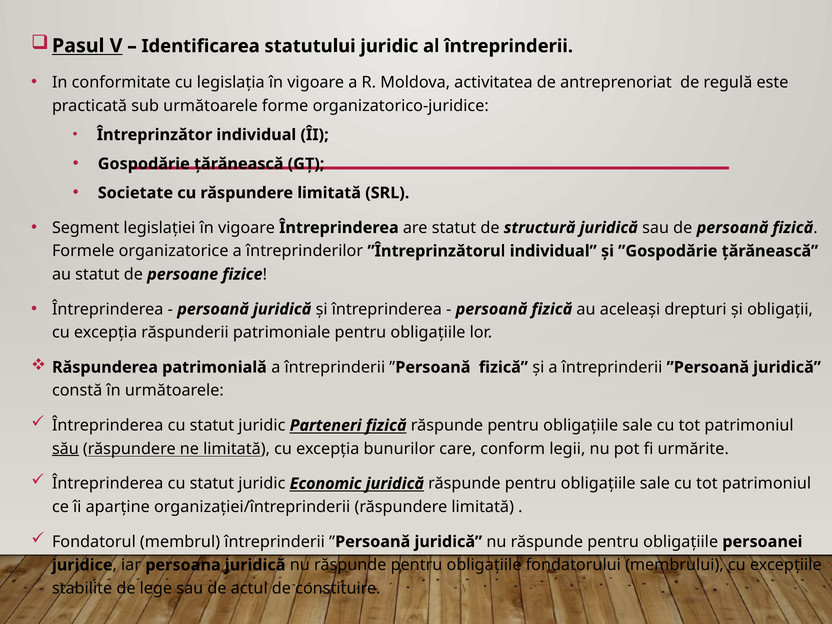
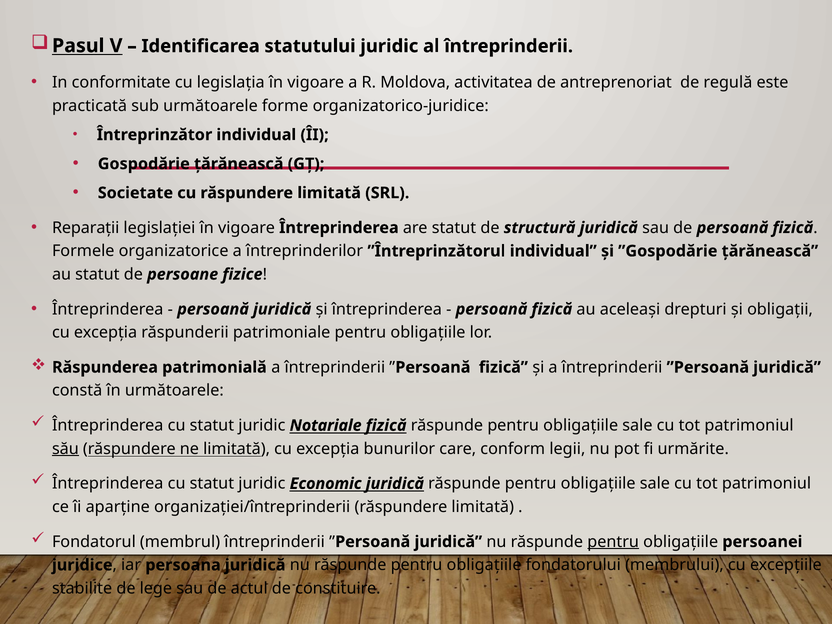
Segment: Segment -> Reparații
Parteneri: Parteneri -> Notariale
pentru at (613, 542) underline: none -> present
